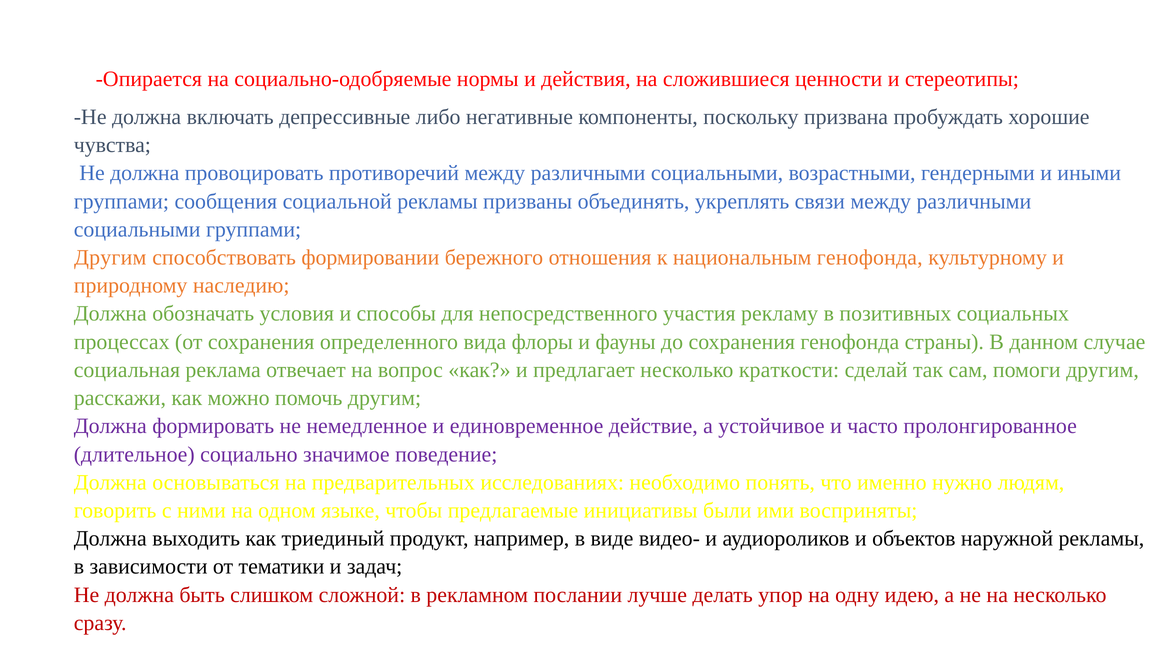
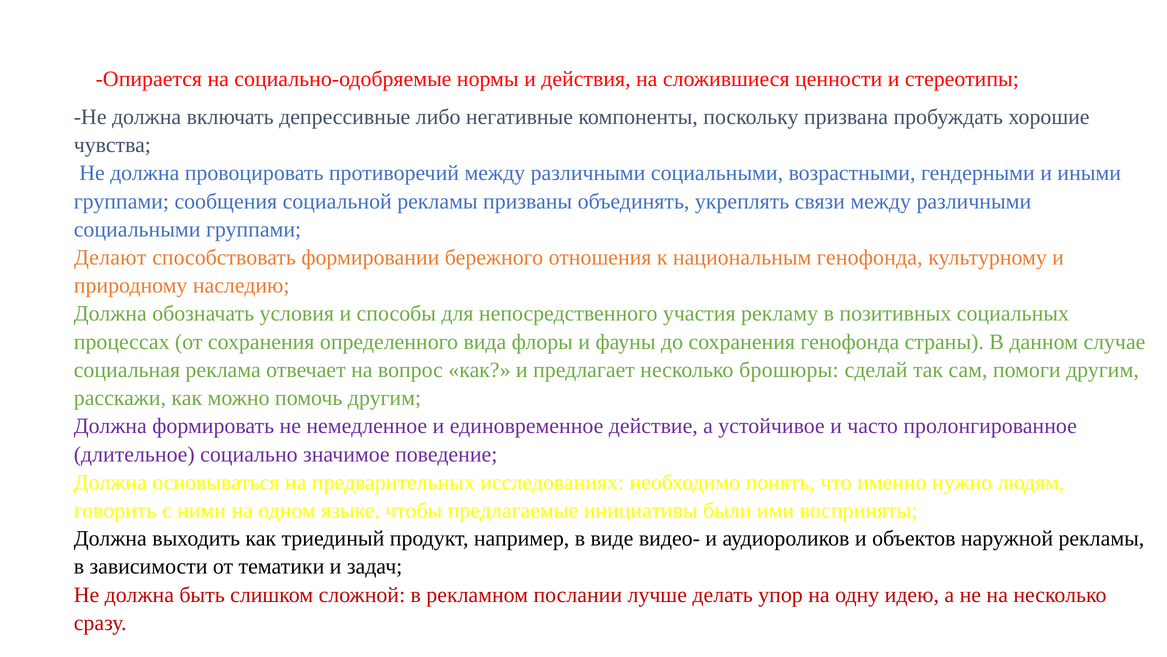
Другим at (110, 257): Другим -> Делают
краткости: краткости -> брошюры
